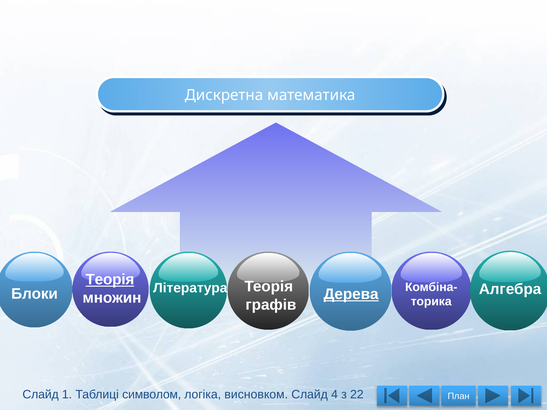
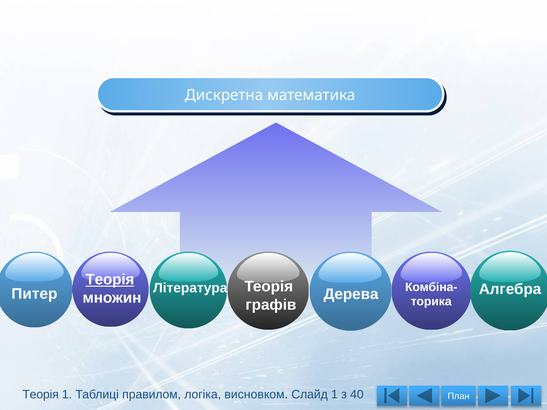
Блоки: Блоки -> Питер
Дерева underline: present -> none
Слайд at (41, 395): Слайд -> Теорія
символом: символом -> правилом
Слайд 4: 4 -> 1
22: 22 -> 40
